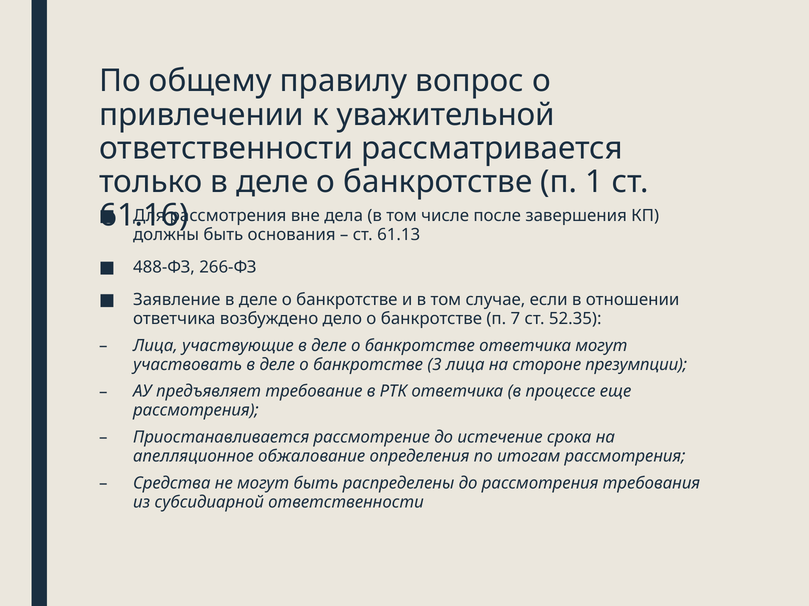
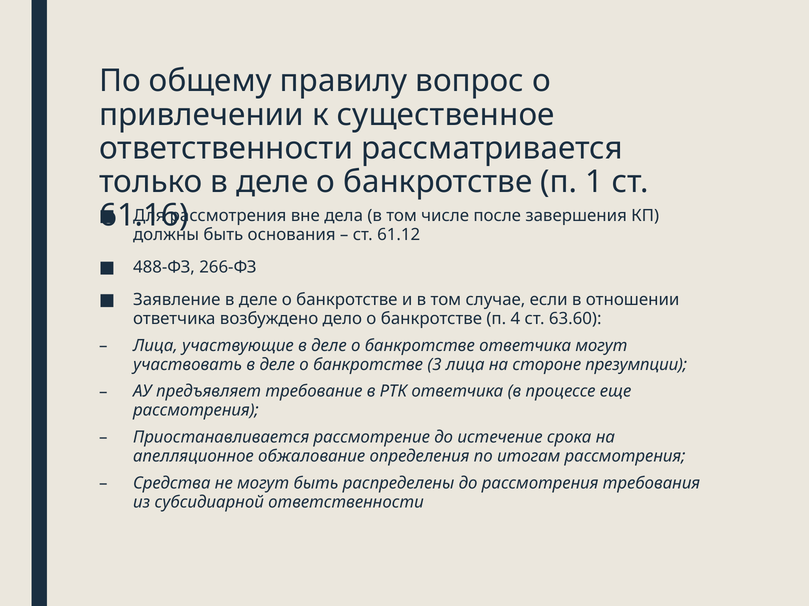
уважительной: уважительной -> существенное
61.13: 61.13 -> 61.12
7: 7 -> 4
52.35: 52.35 -> 63.60
